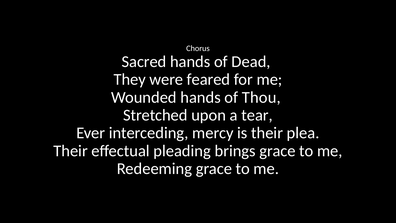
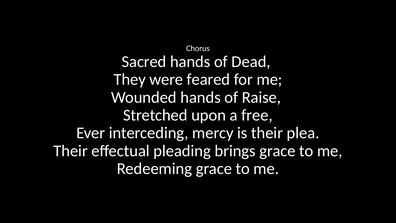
Thou: Thou -> Raise
tear: tear -> free
